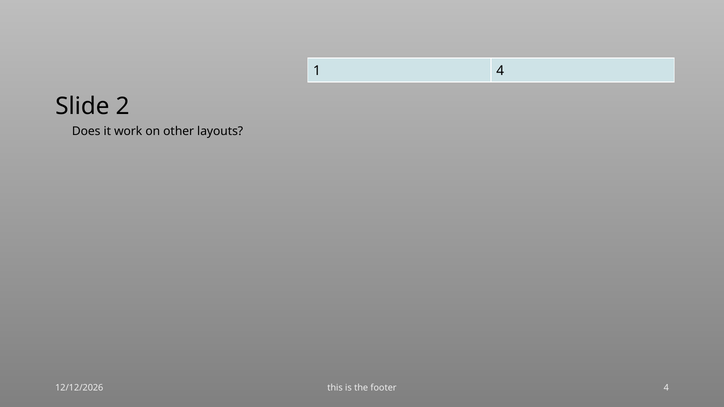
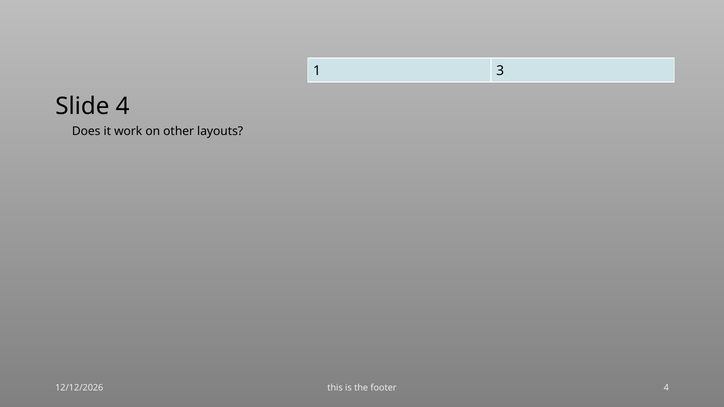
1 4: 4 -> 3
Slide 2: 2 -> 4
